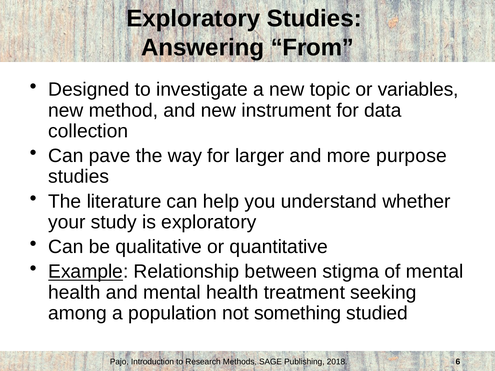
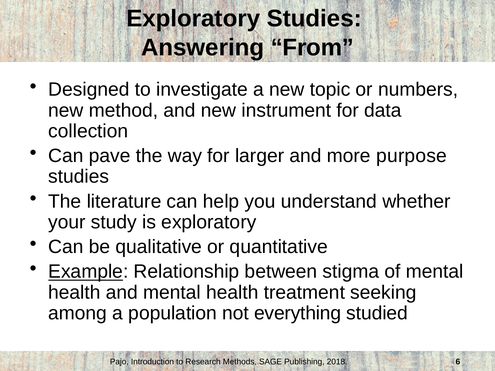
variables: variables -> numbers
something: something -> everything
